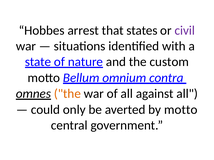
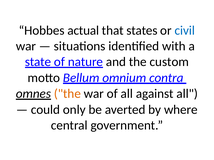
arrest: arrest -> actual
civil colour: purple -> blue
by motto: motto -> where
